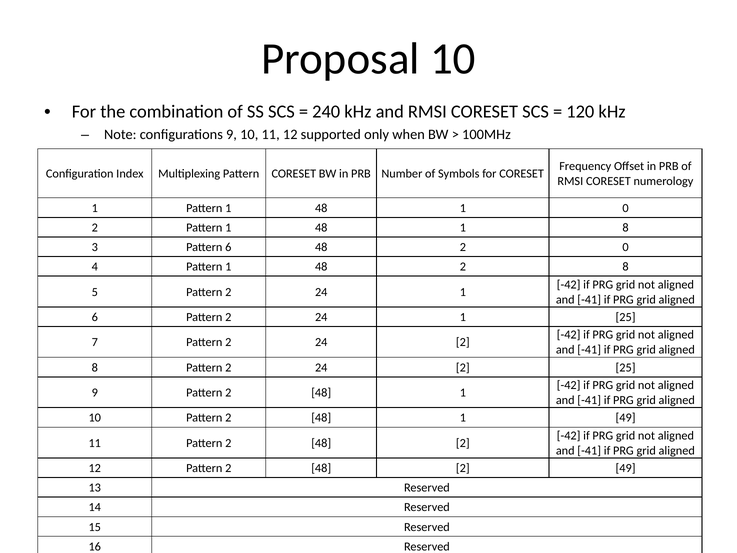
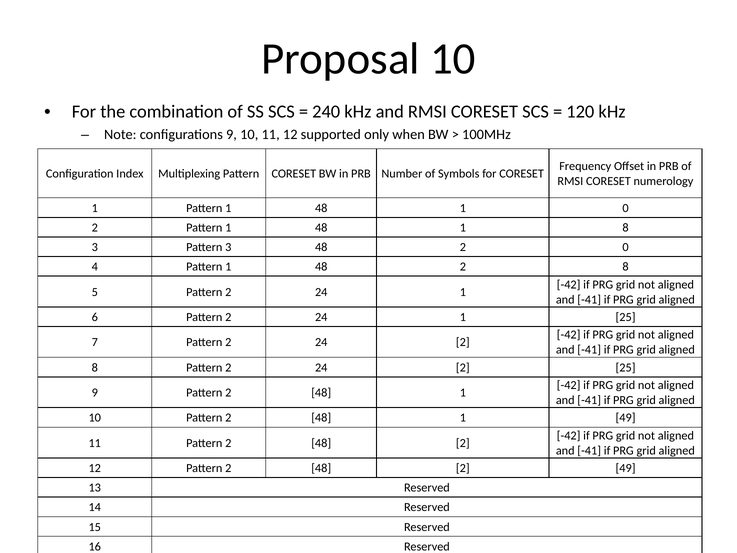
Pattern 6: 6 -> 3
